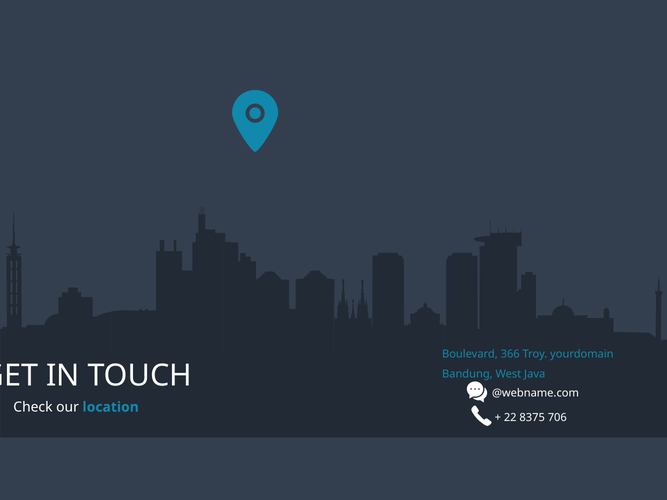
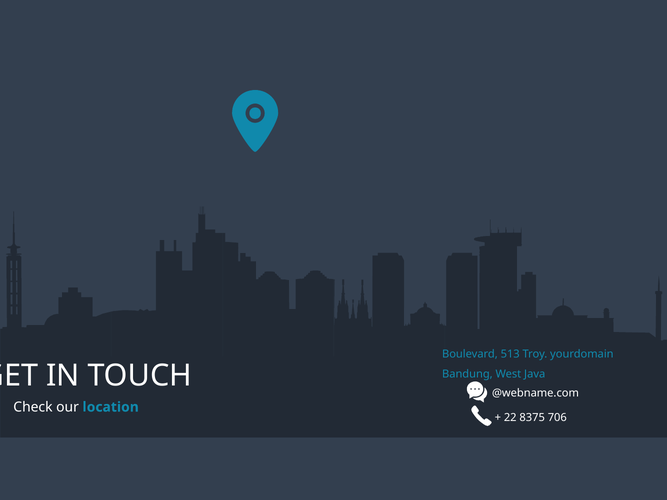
366: 366 -> 513
